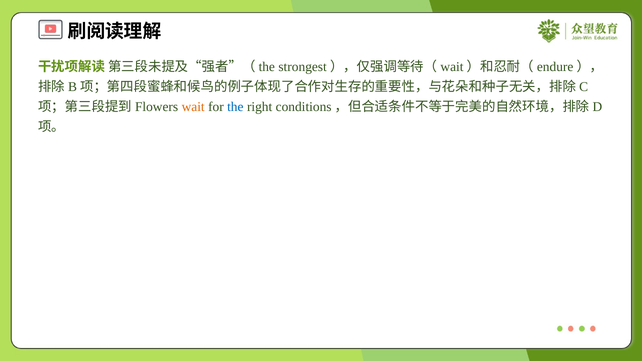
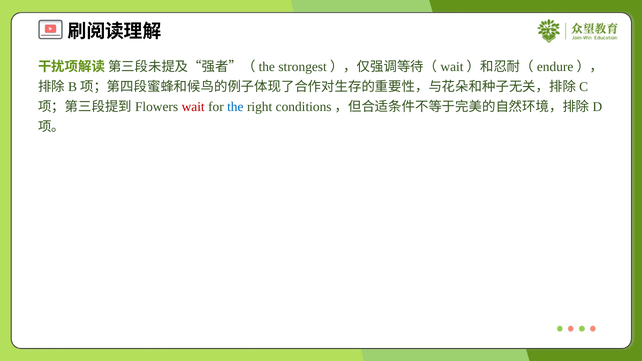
wait colour: orange -> red
